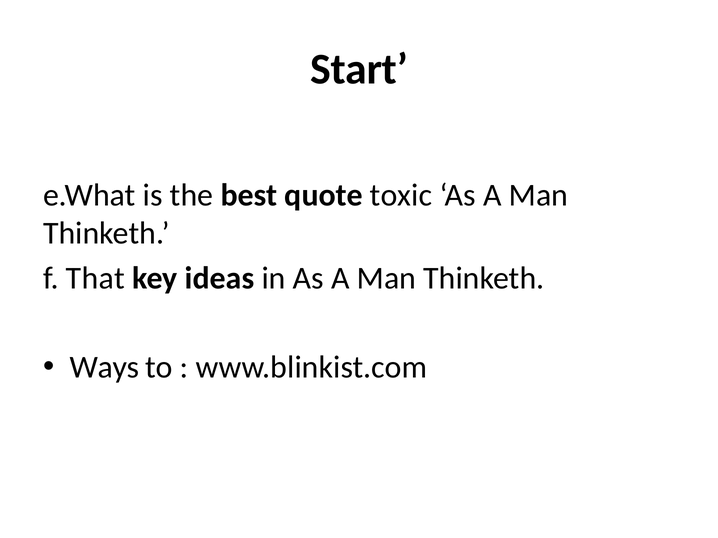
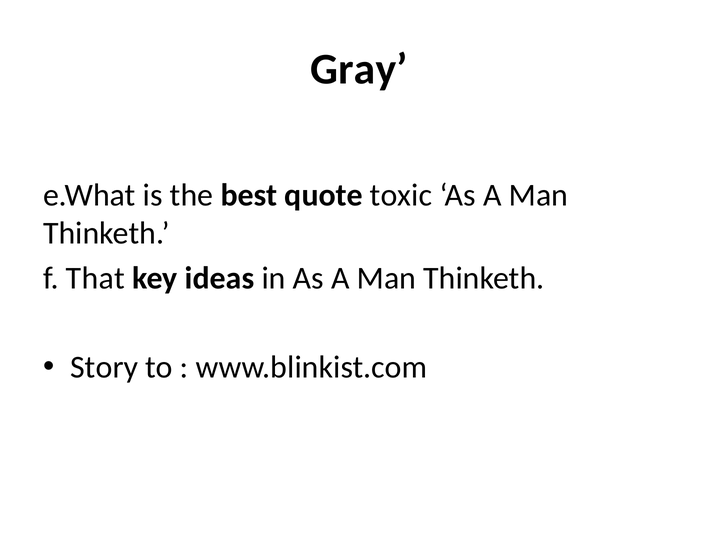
Start: Start -> Gray
Ways: Ways -> Story
